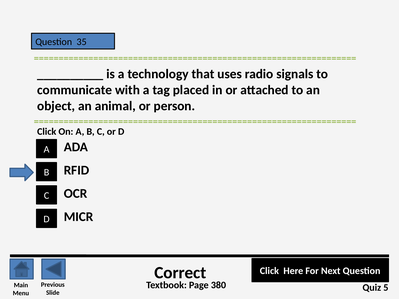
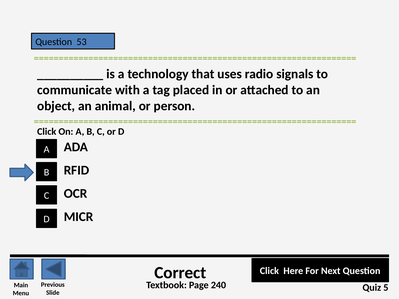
35: 35 -> 53
380: 380 -> 240
